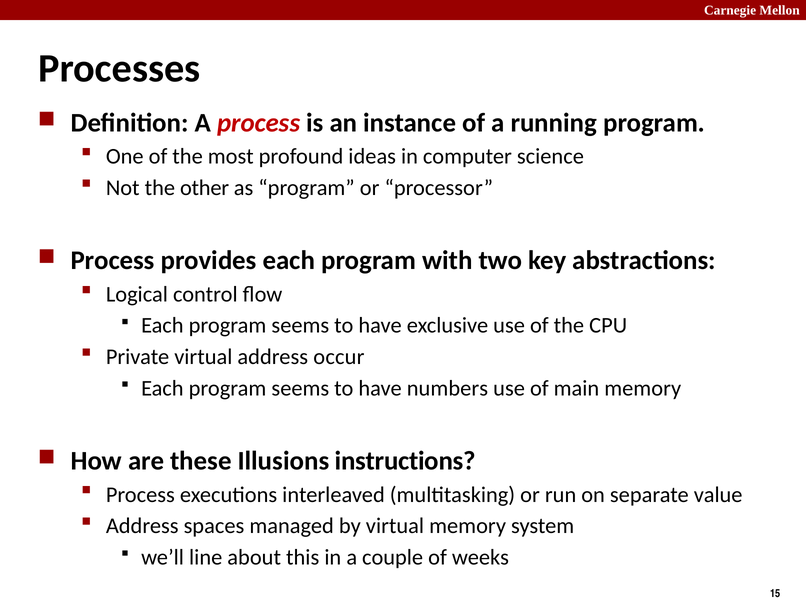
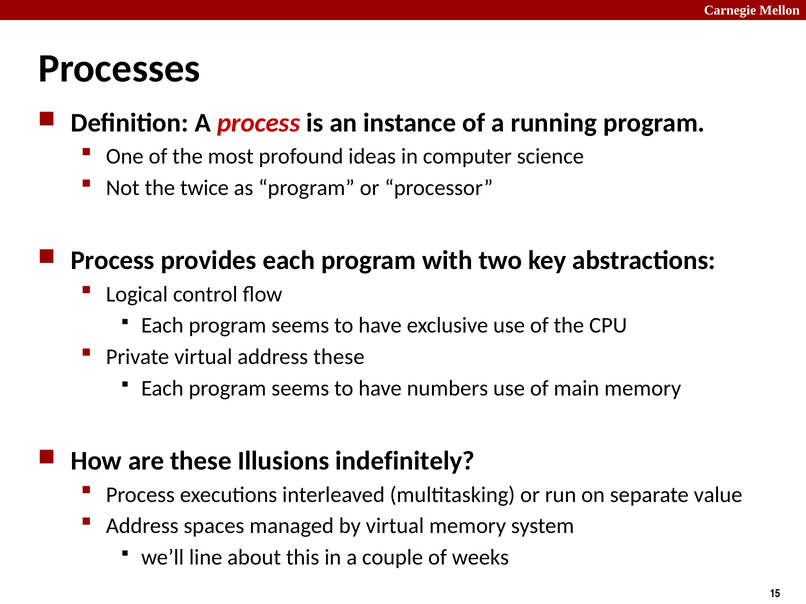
other: other -> twice
address occur: occur -> these
instructions: instructions -> indefinitely
